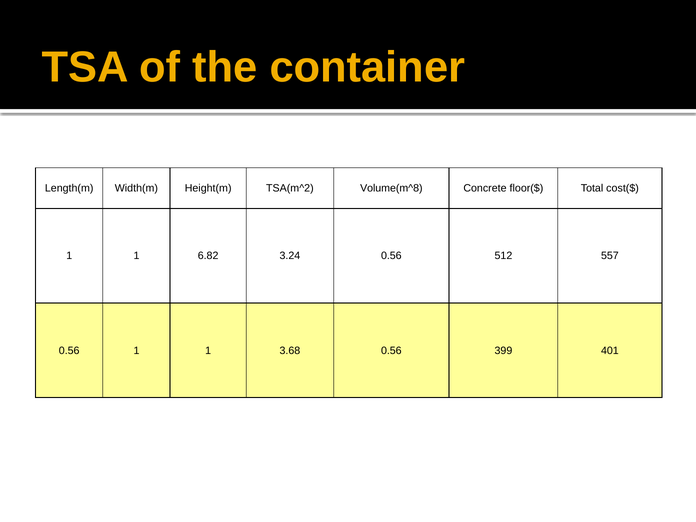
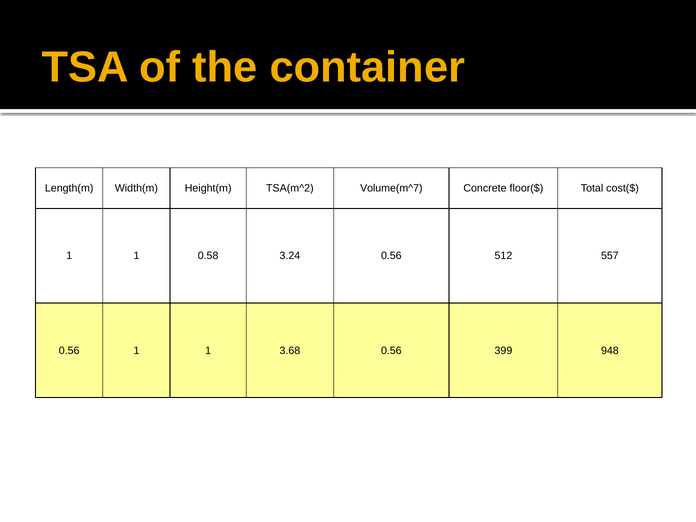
Volume(m^8: Volume(m^8 -> Volume(m^7
6.82: 6.82 -> 0.58
401: 401 -> 948
